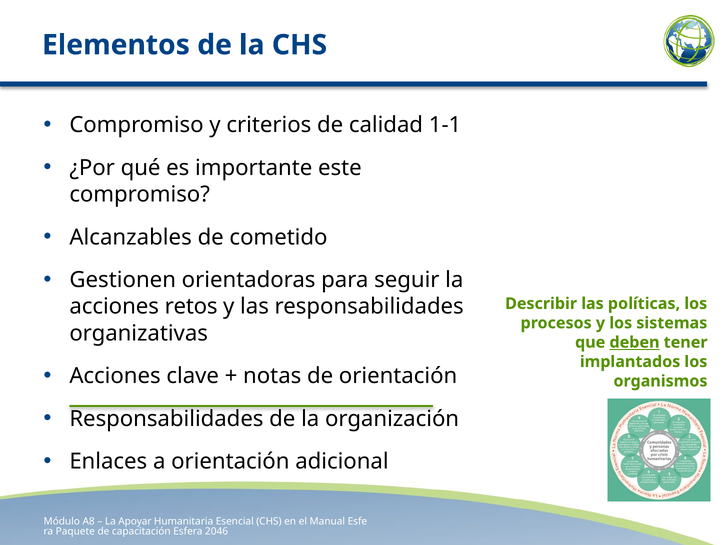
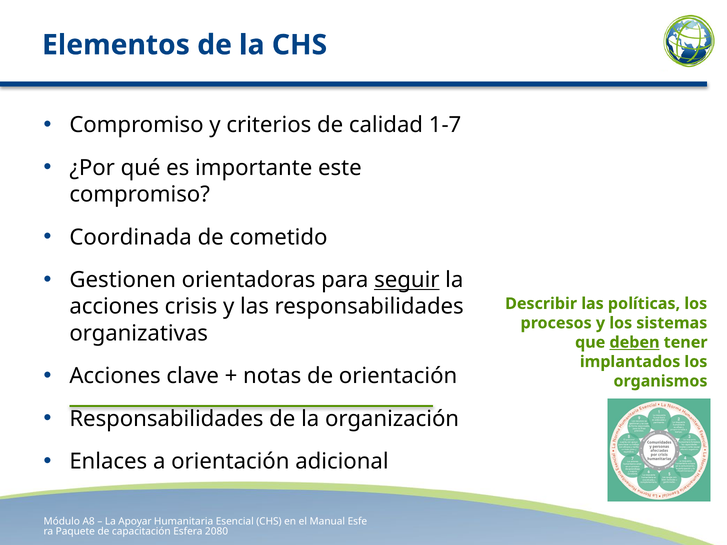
1-1: 1-1 -> 1-7
Alcanzables: Alcanzables -> Coordinada
seguir underline: none -> present
retos: retos -> crisis
2046: 2046 -> 2080
